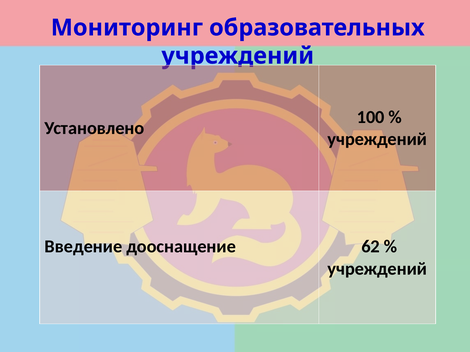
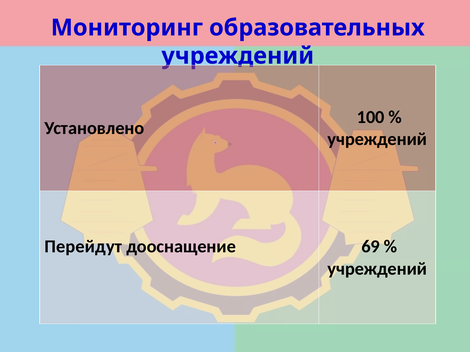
Введение: Введение -> Перейдут
62: 62 -> 69
